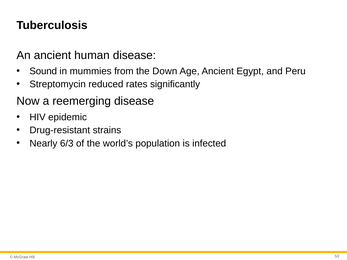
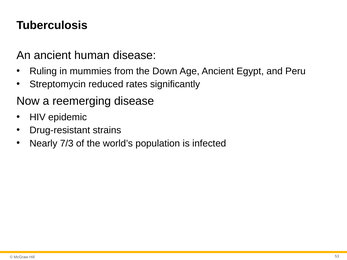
Sound: Sound -> Ruling
6/3: 6/3 -> 7/3
